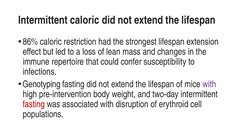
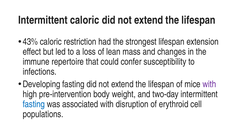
86%: 86% -> 43%
Genotyping: Genotyping -> Developing
fasting at (34, 104) colour: red -> blue
